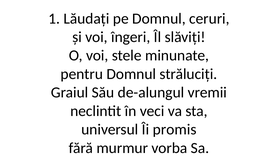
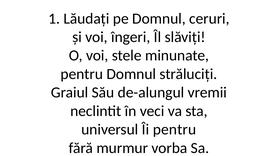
Îi promis: promis -> pentru
